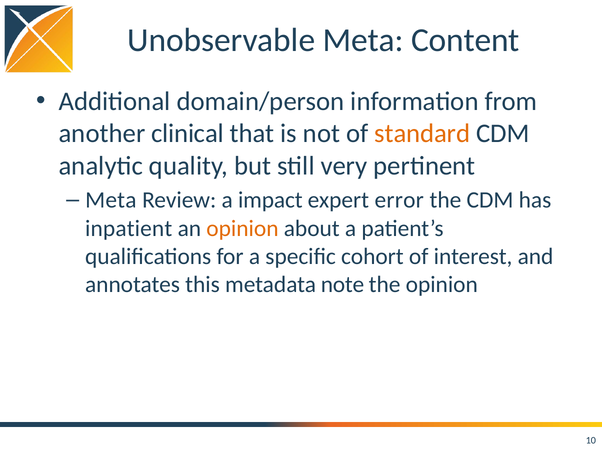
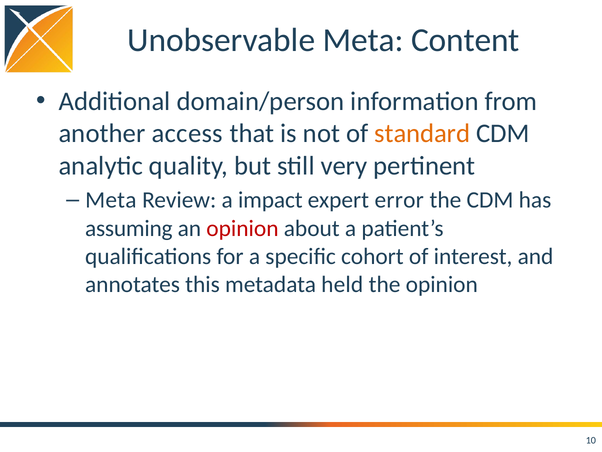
clinical: clinical -> access
inpatient: inpatient -> assuming
opinion at (242, 228) colour: orange -> red
note: note -> held
